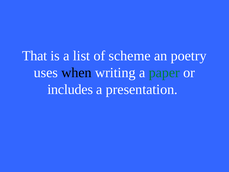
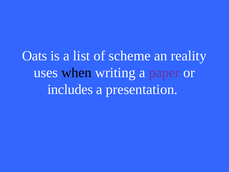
That: That -> Oats
poetry: poetry -> reality
paper colour: green -> purple
